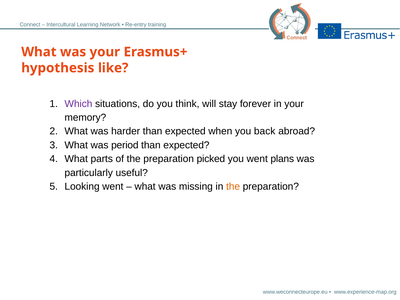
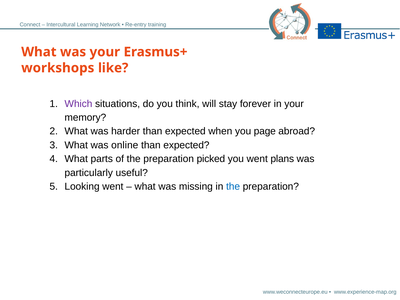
hypothesis: hypothesis -> workshops
back: back -> page
period: period -> online
the at (233, 187) colour: orange -> blue
